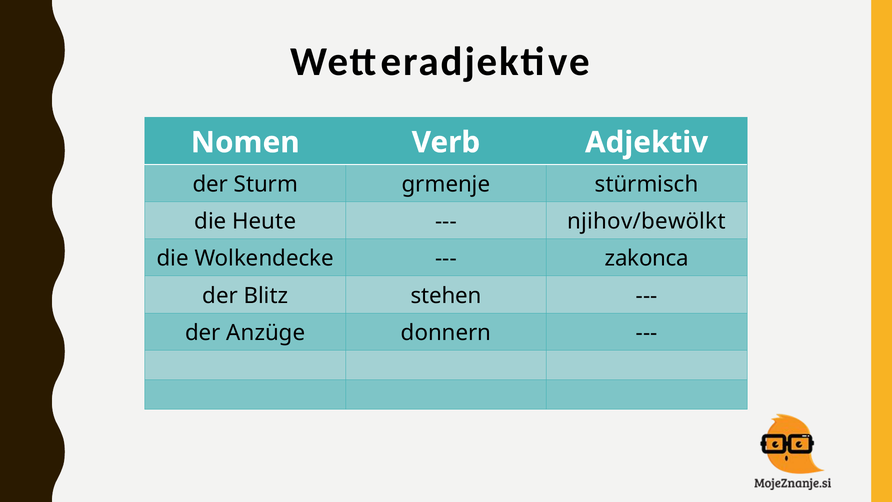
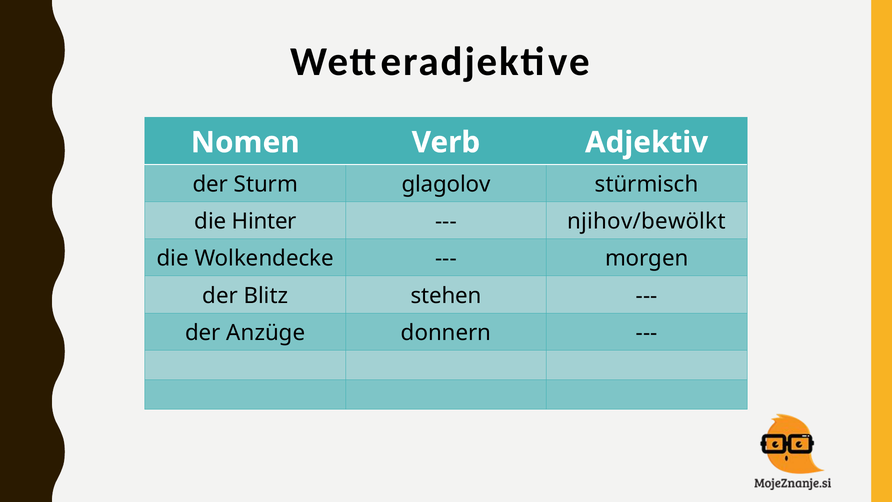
grmenje: grmenje -> glagolov
Heute: Heute -> Hinter
zakonca: zakonca -> morgen
